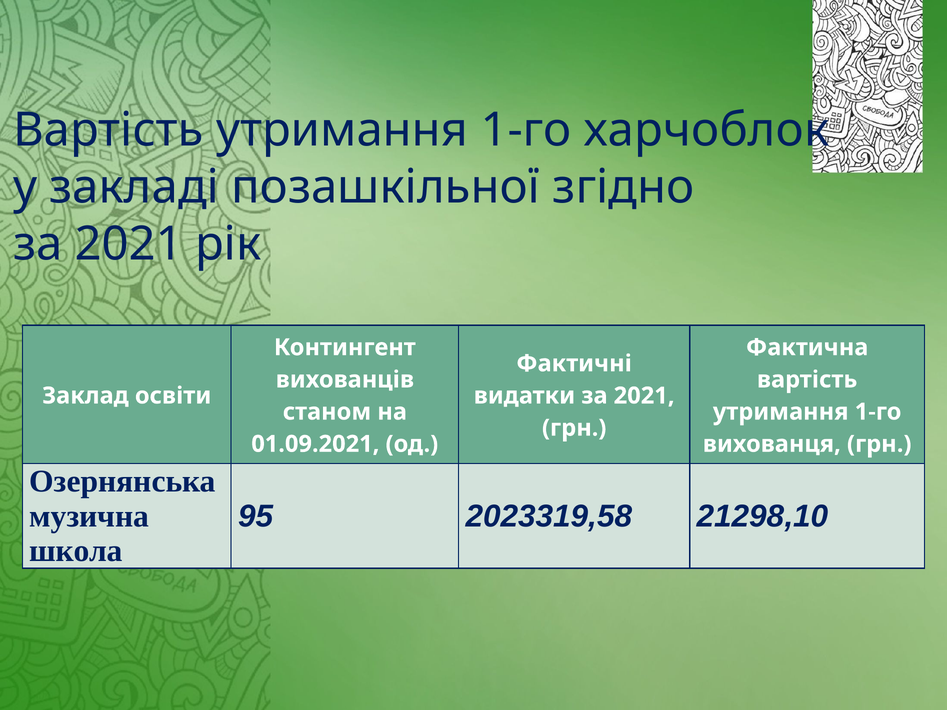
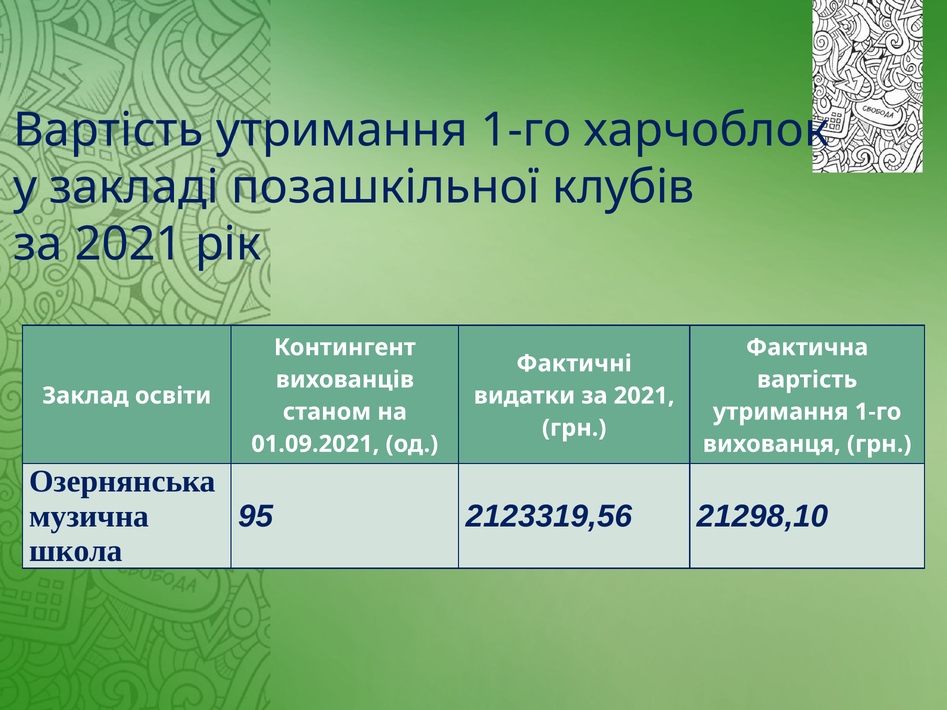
згідно: згідно -> клубів
2023319,58: 2023319,58 -> 2123319,56
